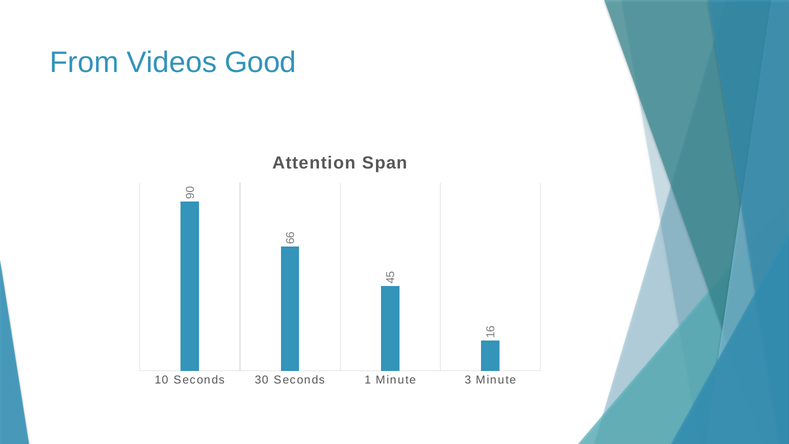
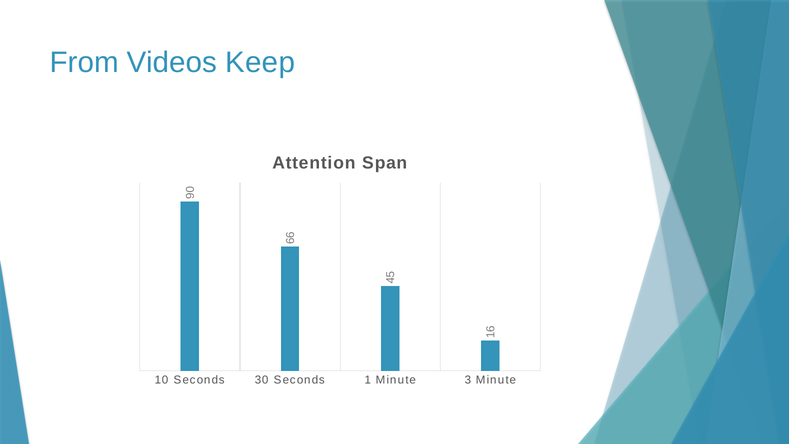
Good: Good -> Keep
